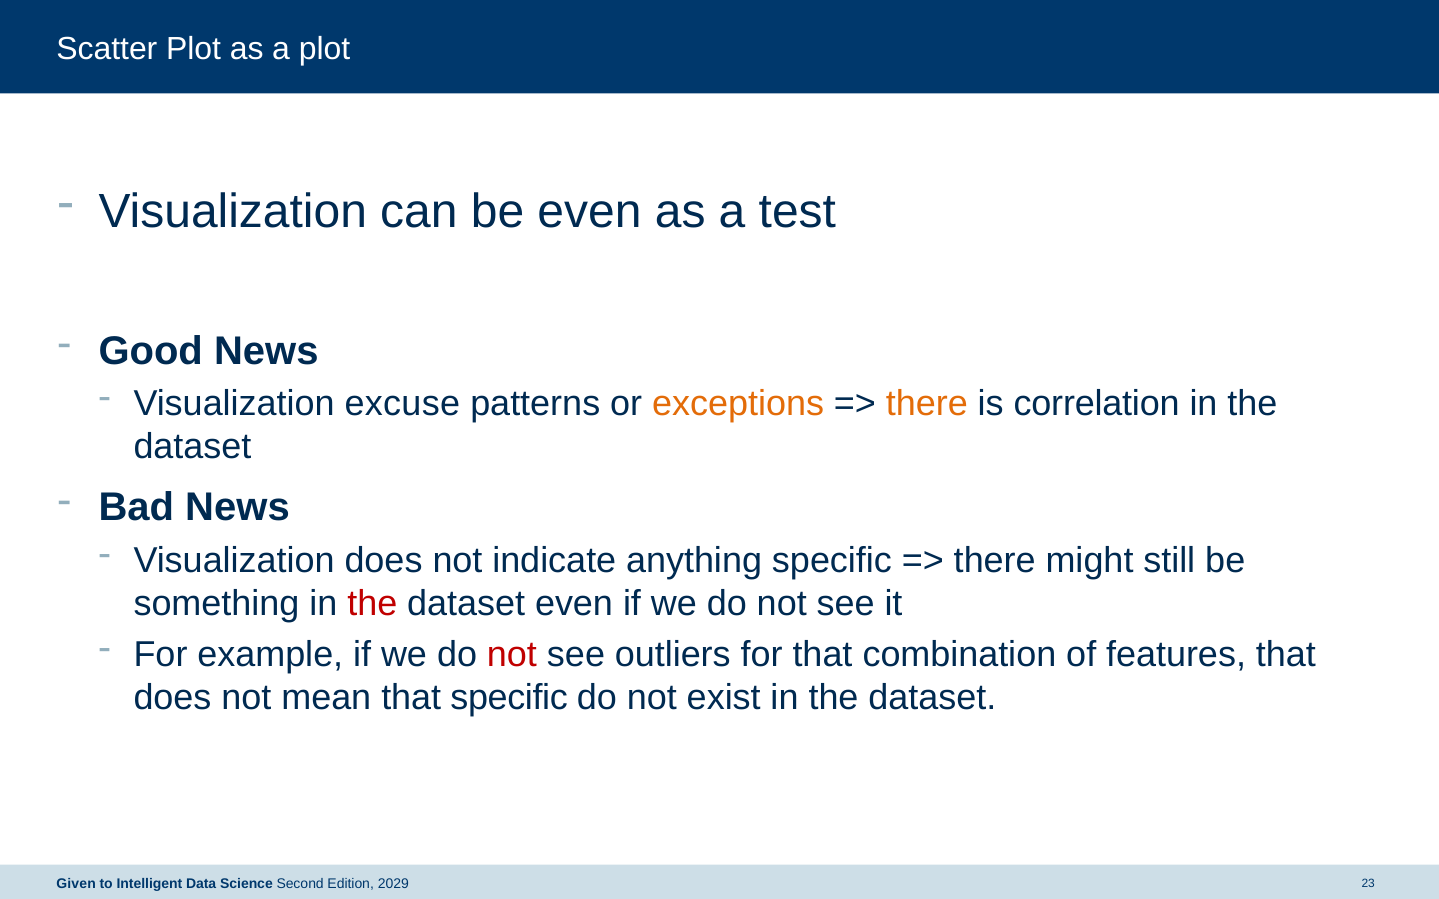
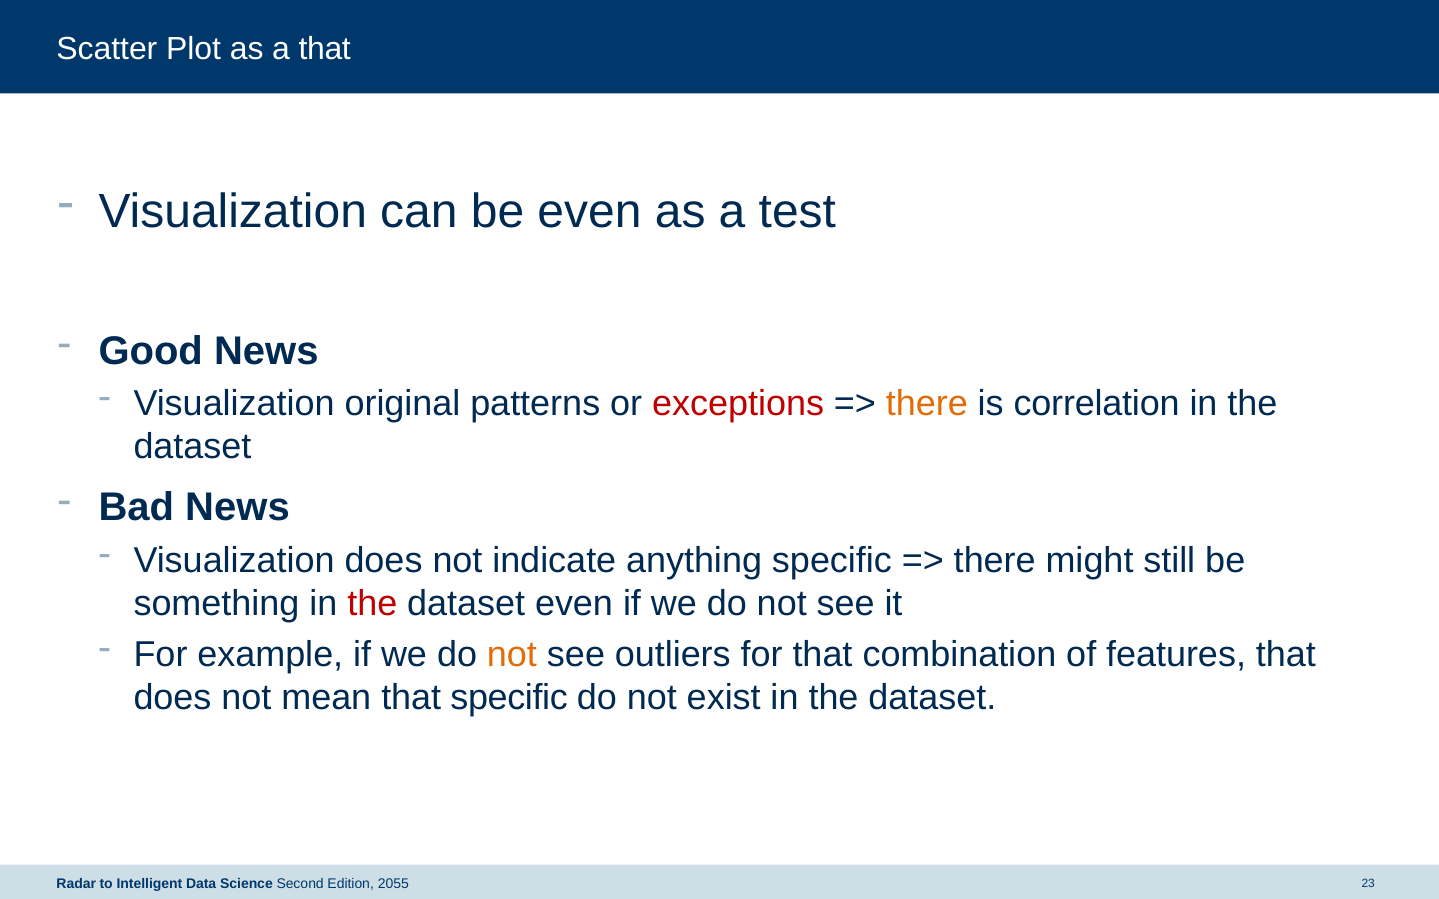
a plot: plot -> that
excuse: excuse -> original
exceptions colour: orange -> red
not at (512, 655) colour: red -> orange
Given: Given -> Radar
2029: 2029 -> 2055
